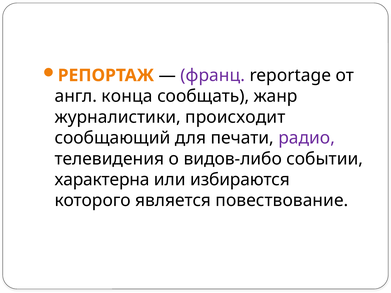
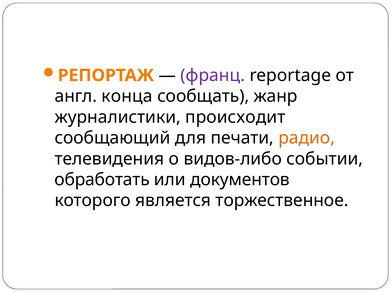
радио colour: purple -> orange
характерна: характерна -> обработать
избираются: избираются -> документов
повествование: повествование -> торжественное
